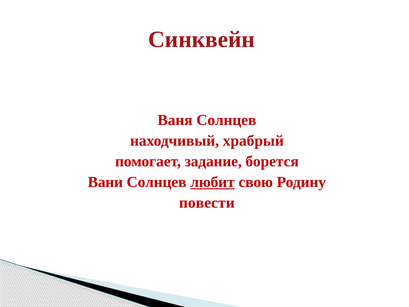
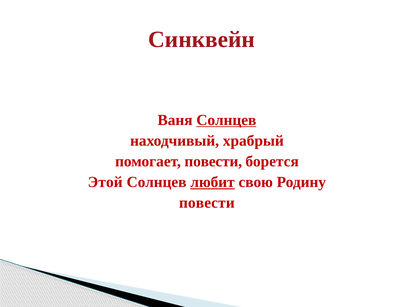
Солнцев at (226, 120) underline: none -> present
помогает задание: задание -> повести
Вани: Вани -> Этой
